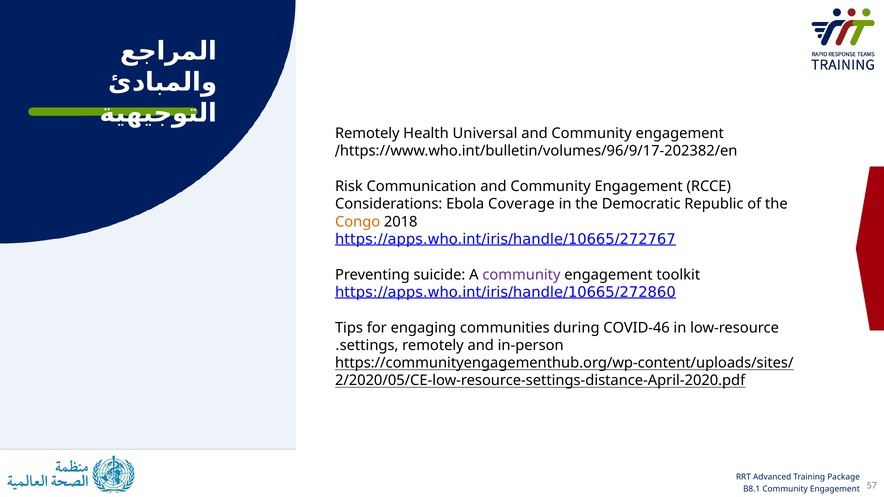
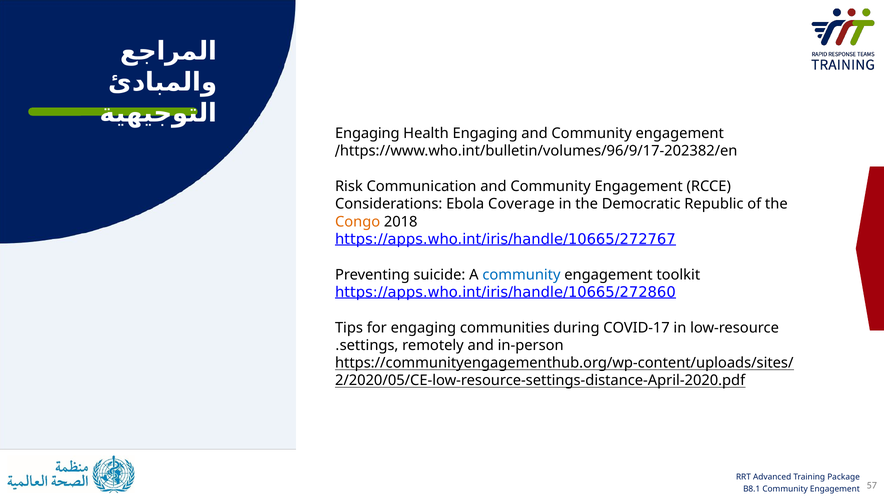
Remotely at (367, 133): Remotely -> Engaging
Health Universal: Universal -> Engaging
community at (521, 275) colour: purple -> blue
COVID-46: COVID-46 -> COVID-17
